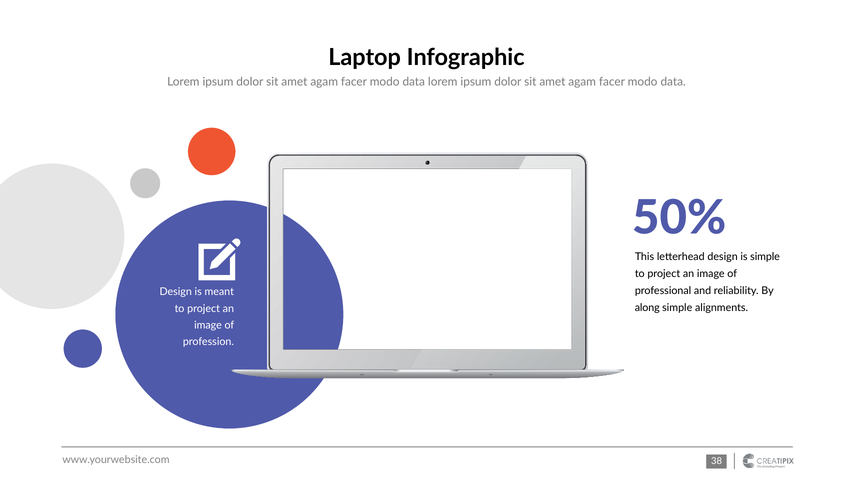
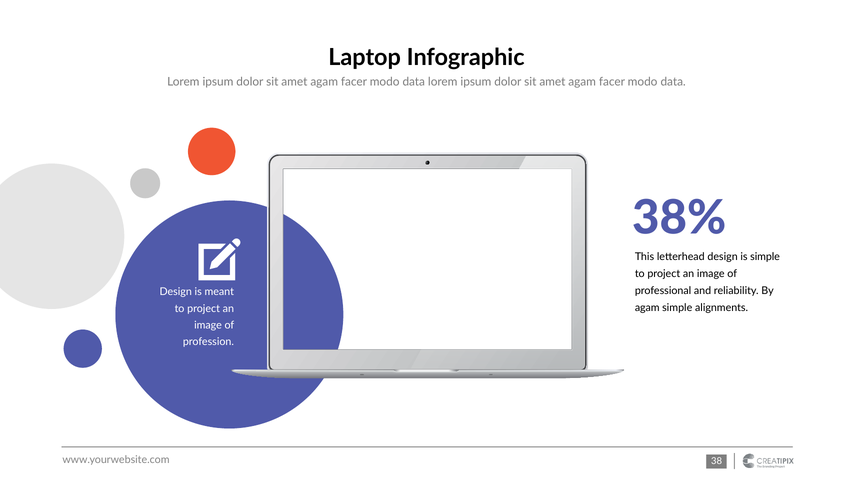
50%: 50% -> 38%
along at (647, 308): along -> agam
